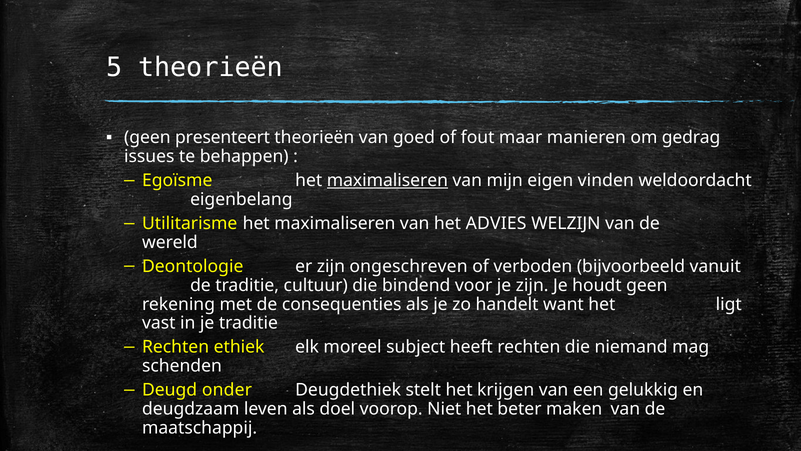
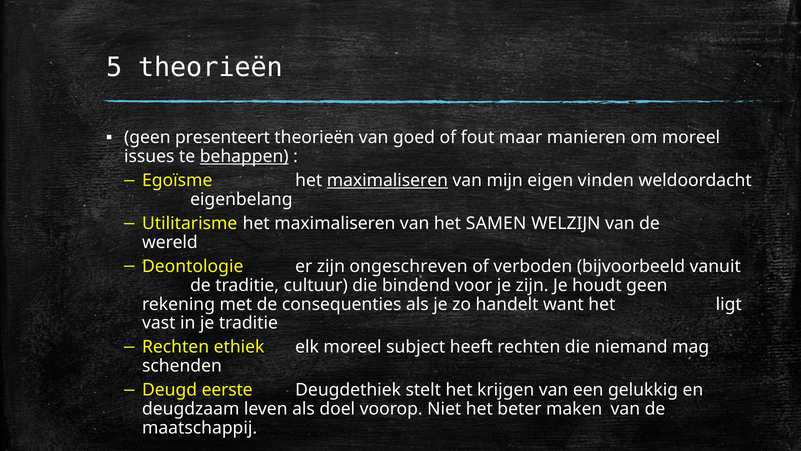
om gedrag: gedrag -> moreel
behappen underline: none -> present
ADVIES: ADVIES -> SAMEN
onder: onder -> eerste
